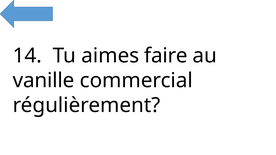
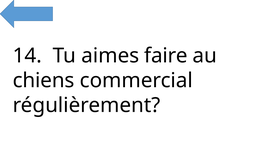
vanille: vanille -> chiens
